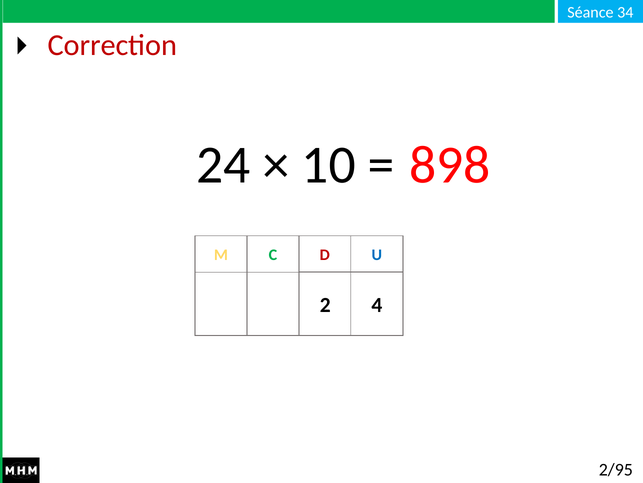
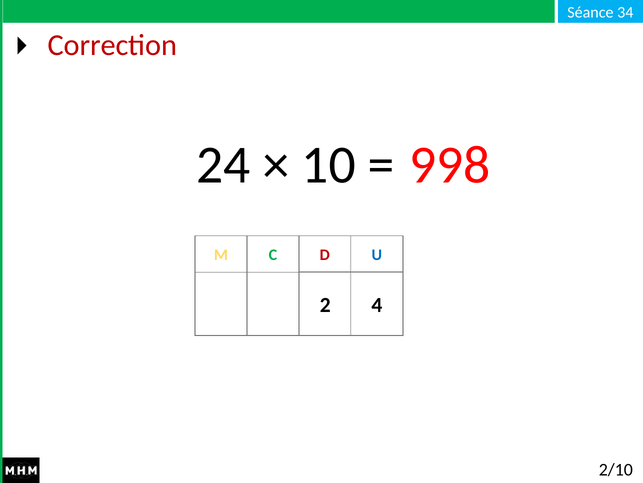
898: 898 -> 998
2/95: 2/95 -> 2/10
